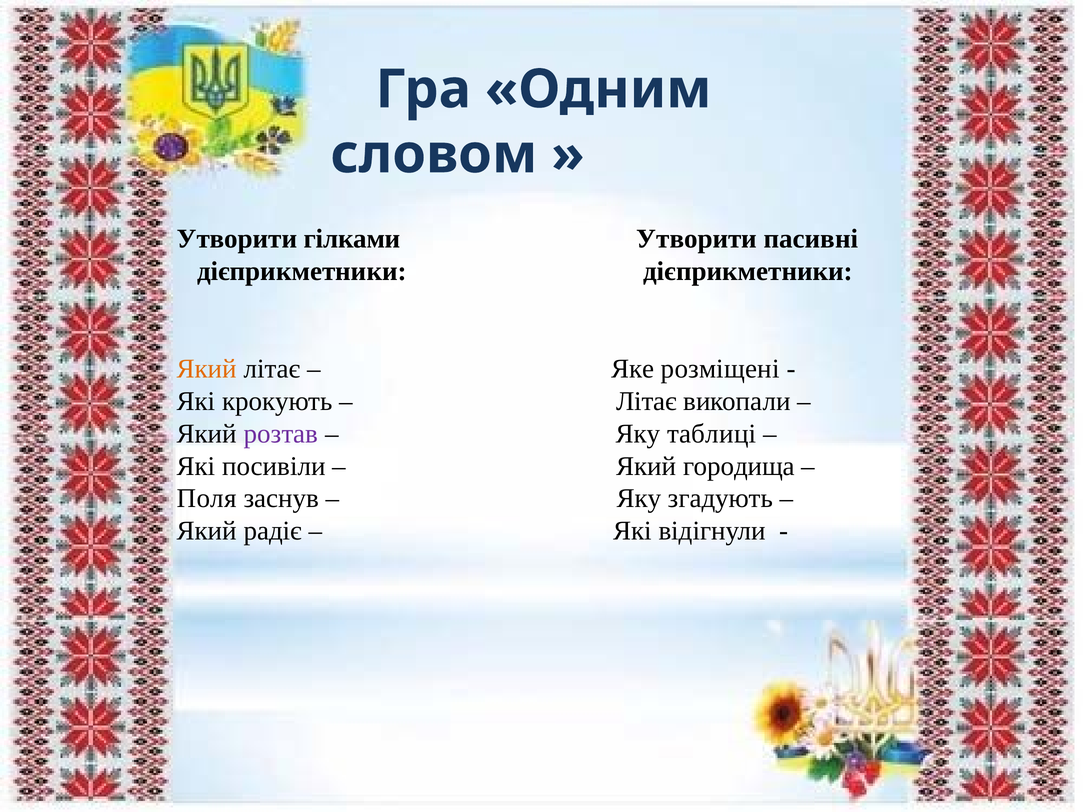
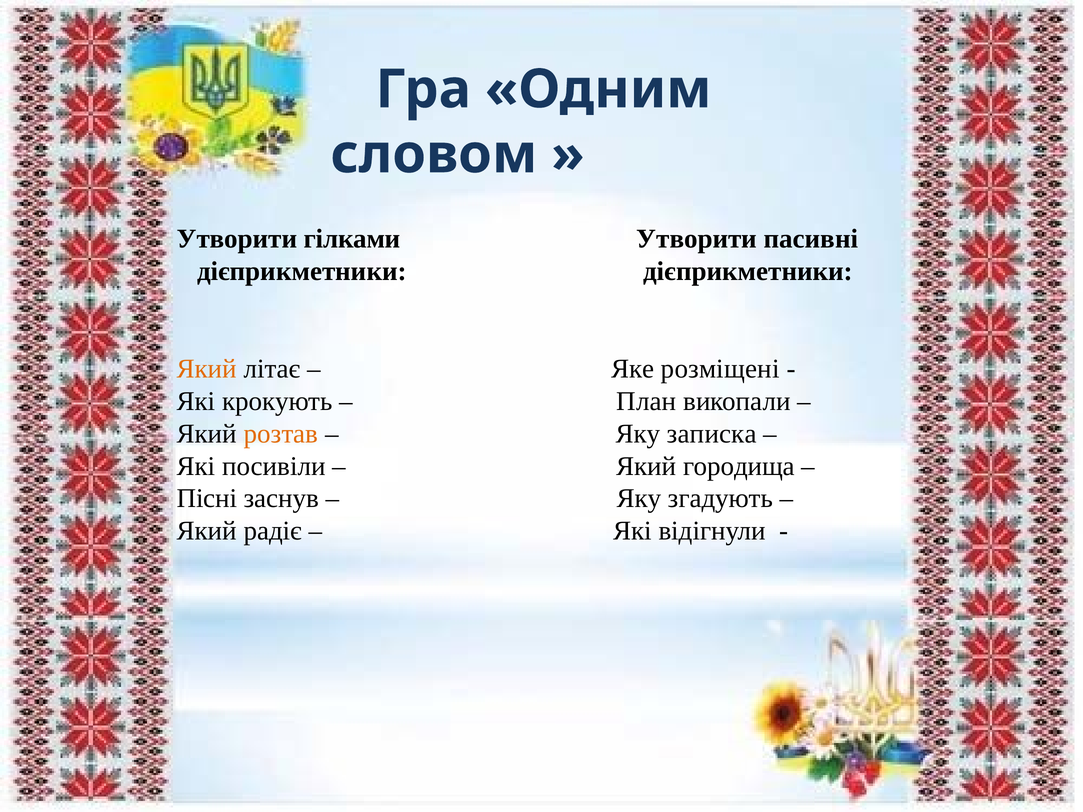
Літає at (647, 401): Літає -> План
розтав colour: purple -> orange
таблиці: таблиці -> записка
Поля: Поля -> Пісні
